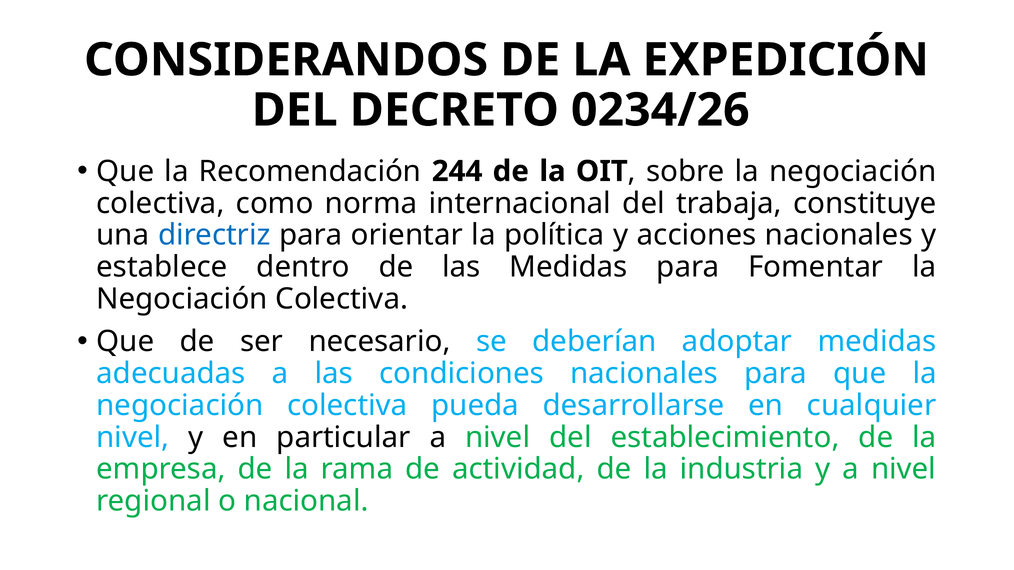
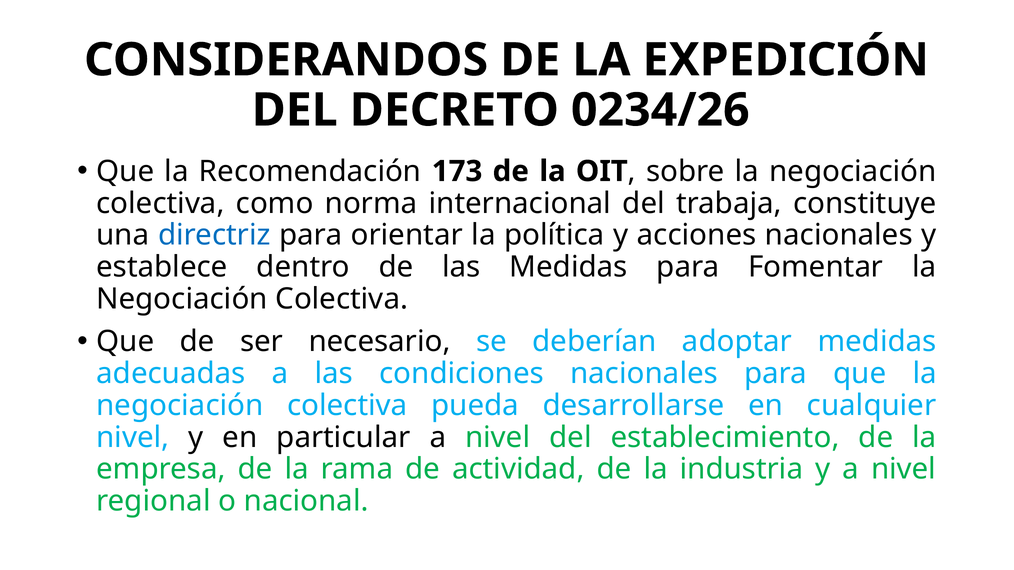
244: 244 -> 173
